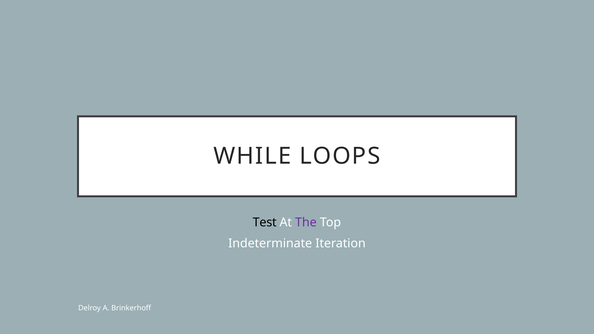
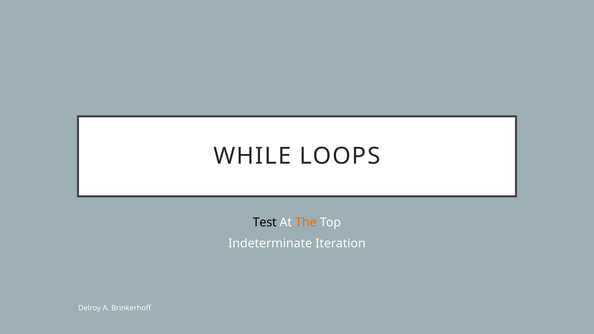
The colour: purple -> orange
